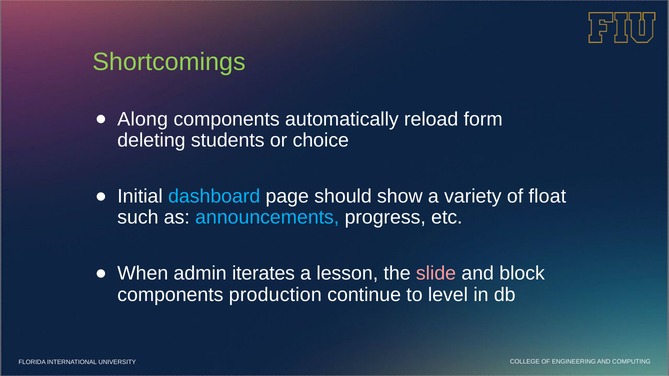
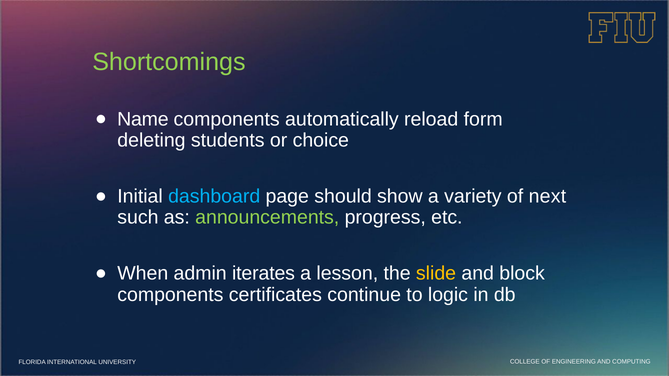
Along: Along -> Name
float: float -> next
announcements colour: light blue -> light green
slide colour: pink -> yellow
production: production -> certificates
level: level -> logic
